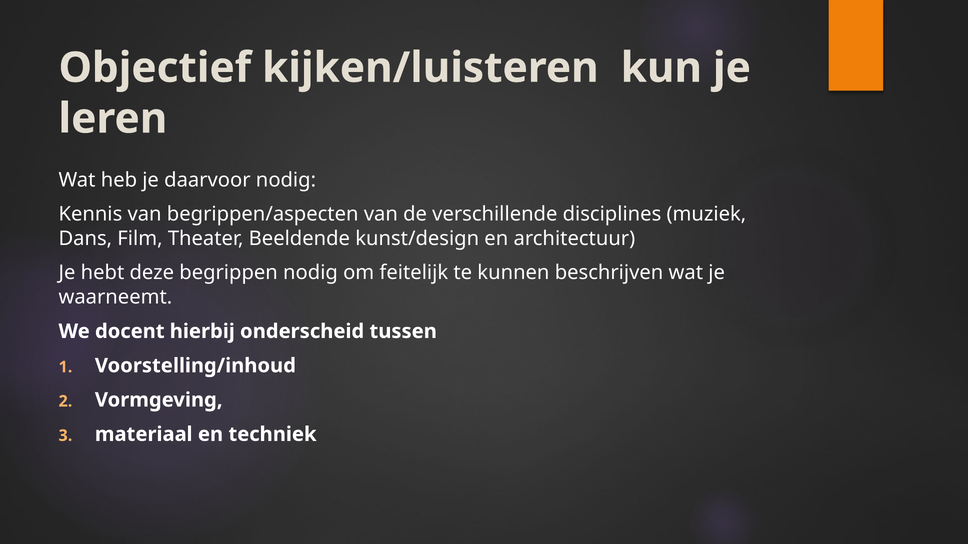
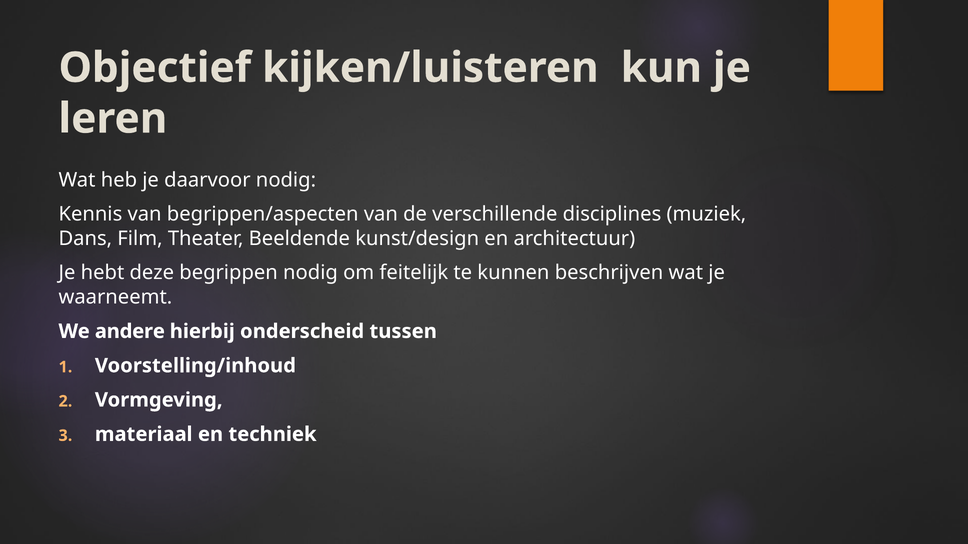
docent: docent -> andere
